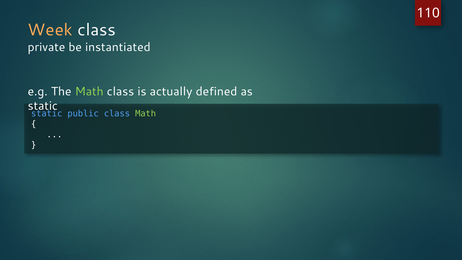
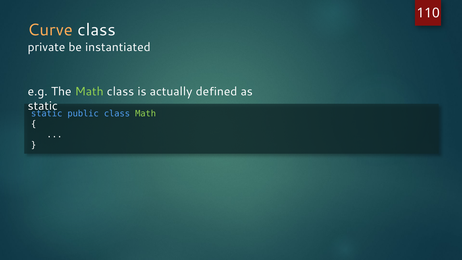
Week: Week -> Curve
